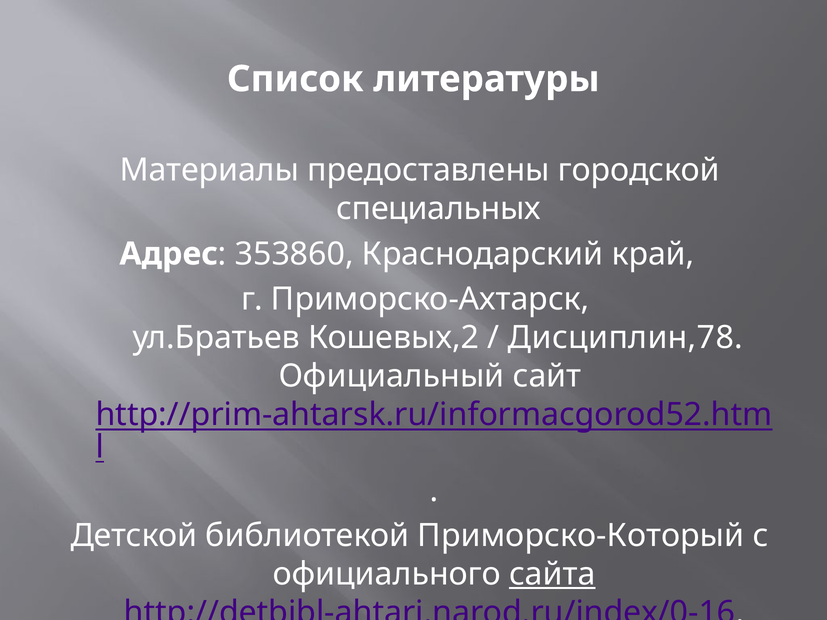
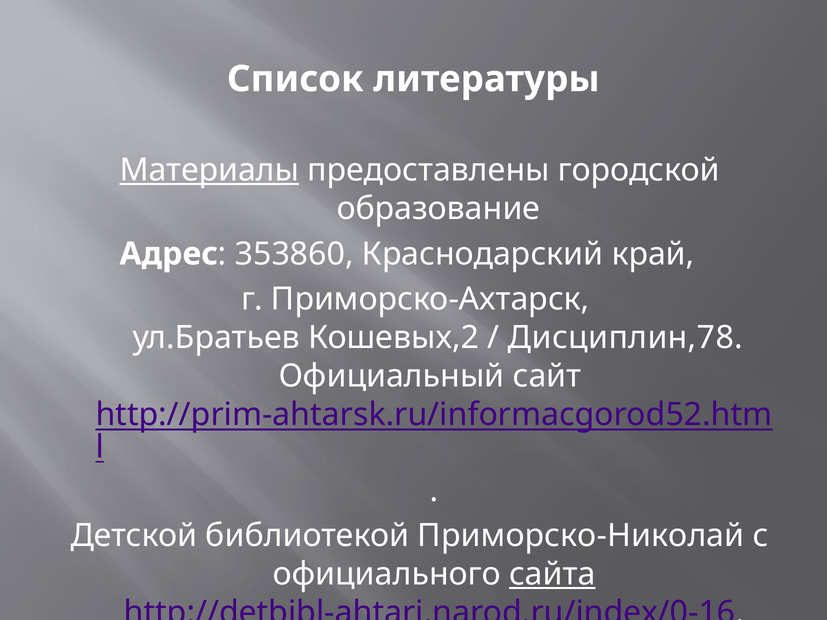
Материалы underline: none -> present
специальных: специальных -> образование
Приморско-Который: Приморско-Который -> Приморско-Николай
